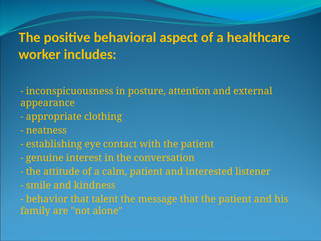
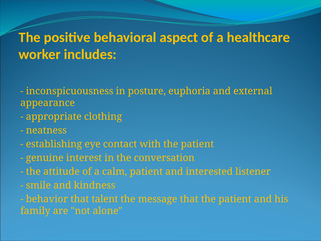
attention: attention -> euphoria
